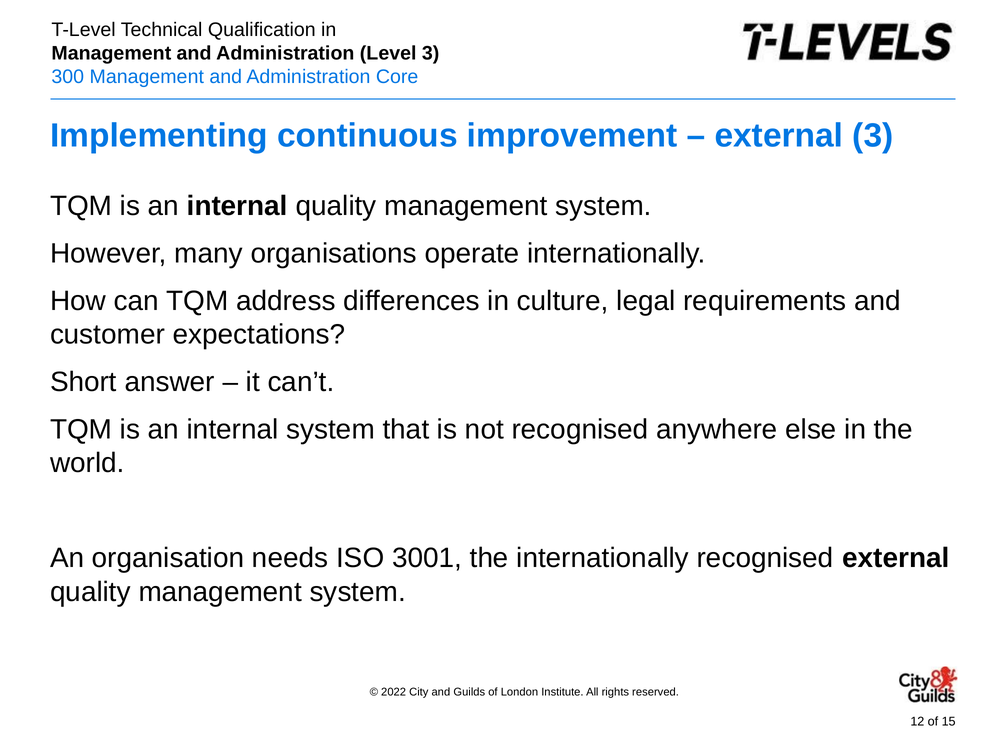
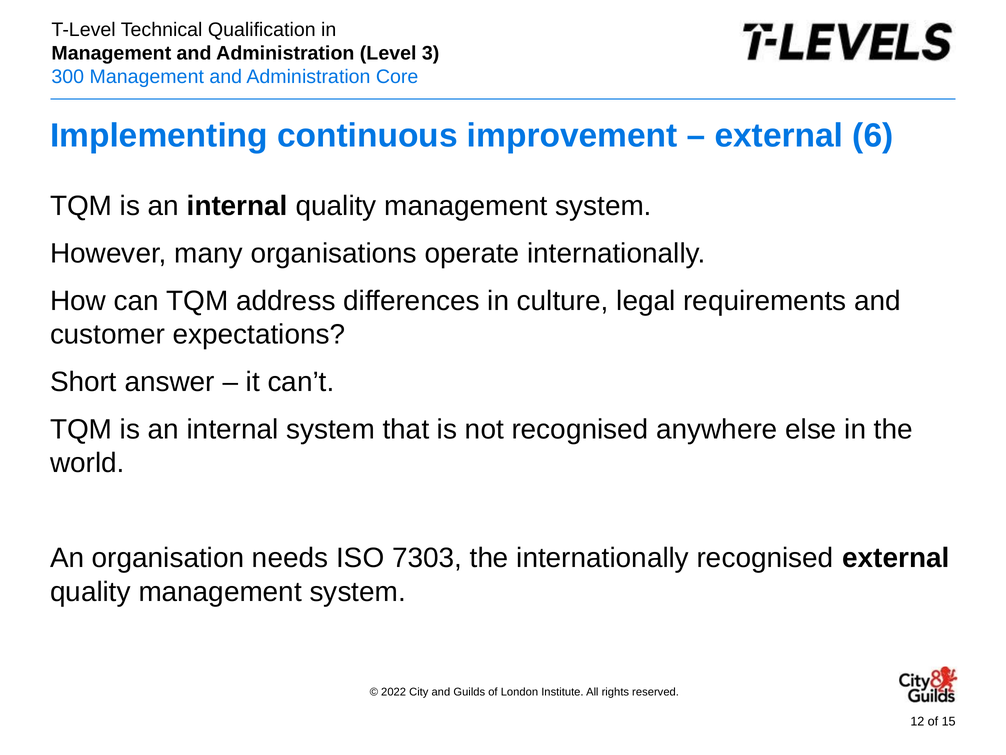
external 3: 3 -> 6
3001: 3001 -> 7303
